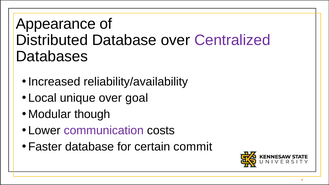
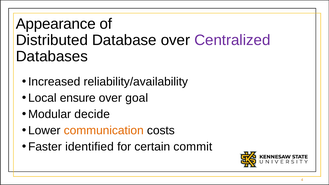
unique: unique -> ensure
though: though -> decide
communication colour: purple -> orange
Faster database: database -> identified
